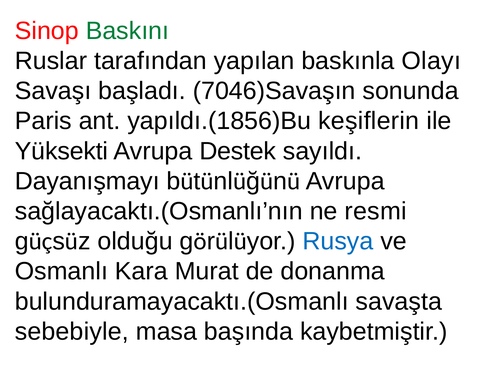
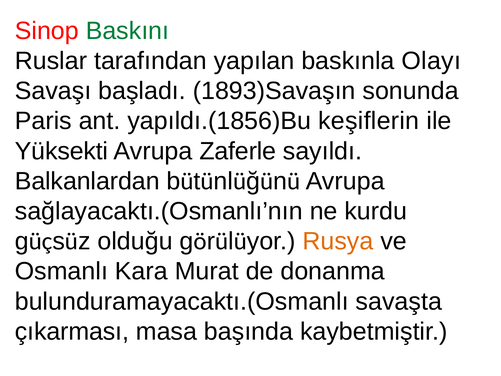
7046)Savaşın: 7046)Savaşın -> 1893)Savaşın
Destek: Destek -> Zaferle
Dayanışmayı: Dayanışmayı -> Balkanlardan
resmi: resmi -> kurdu
Rusya colour: blue -> orange
sebebiyle: sebebiyle -> çıkarması
